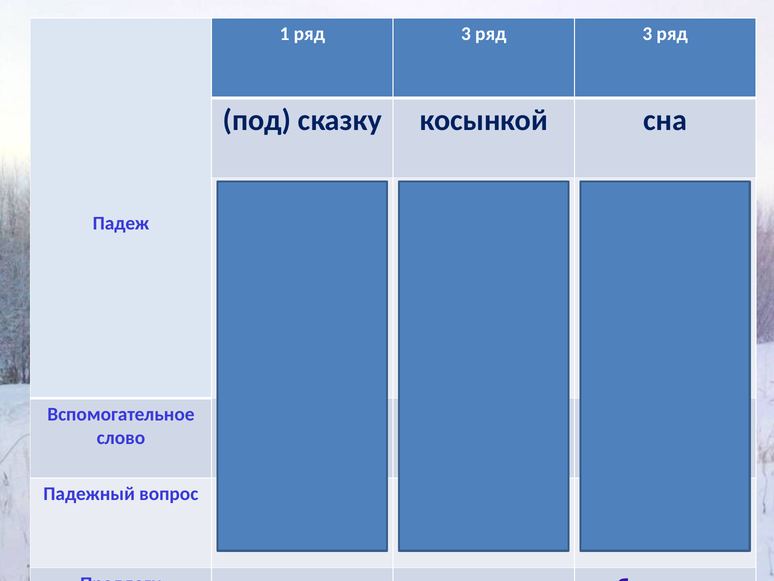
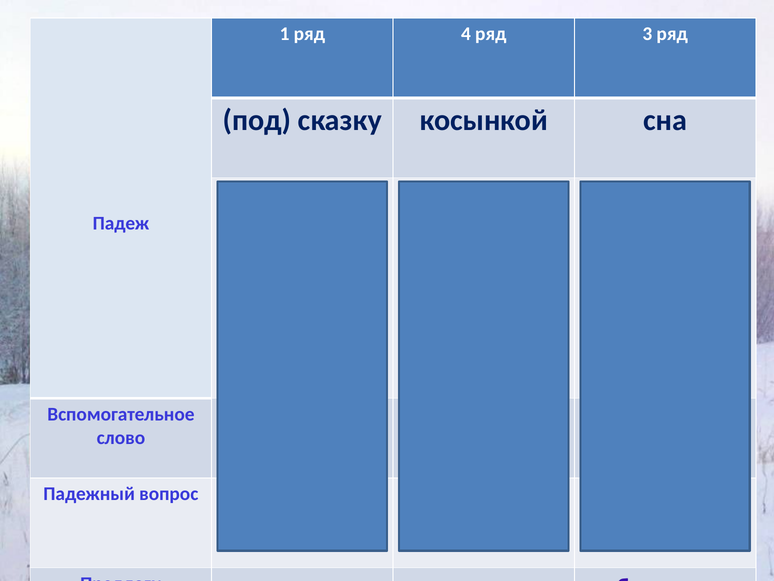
1 ряд 3: 3 -> 4
